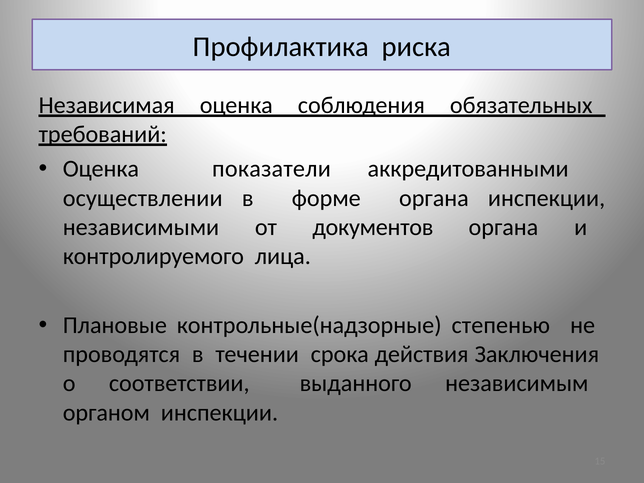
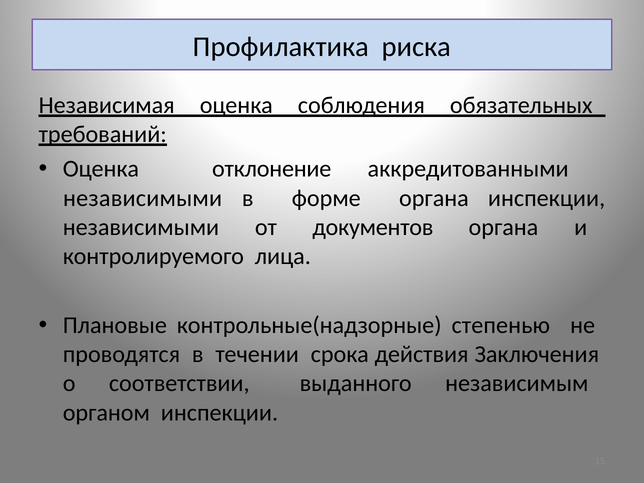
показатели: показатели -> отклонение
осуществлении at (143, 198): осуществлении -> независимыми
